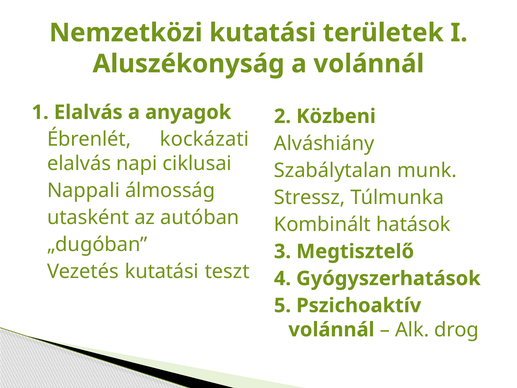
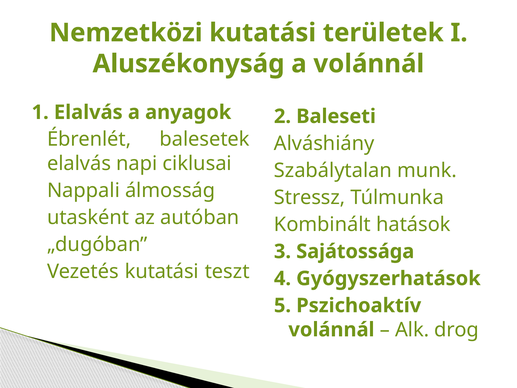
Közbeni: Közbeni -> Baleseti
kockázati: kockázati -> balesetek
Megtisztelő: Megtisztelő -> Sajátossága
